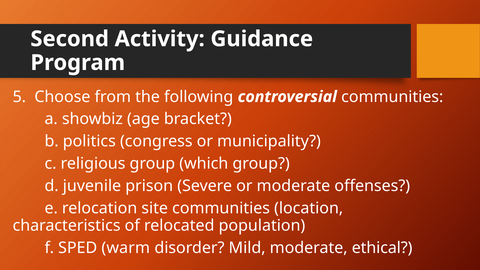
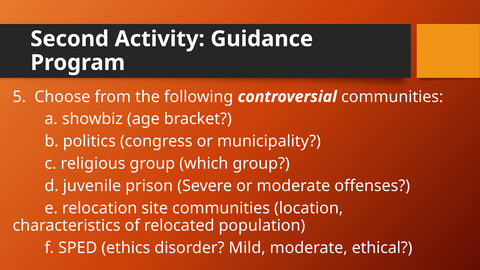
warm: warm -> ethics
